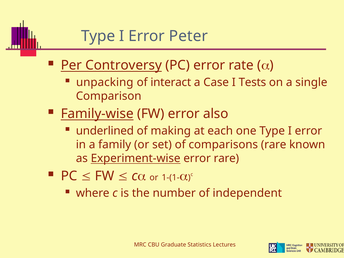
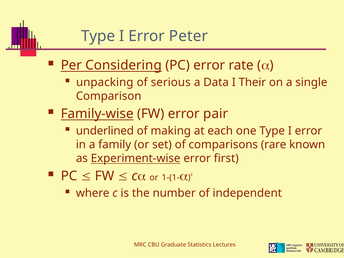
Controversy: Controversy -> Considering
interact: interact -> serious
Case: Case -> Data
Tests: Tests -> Their
also: also -> pair
error rare: rare -> first
